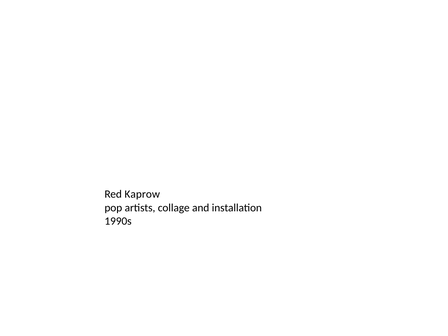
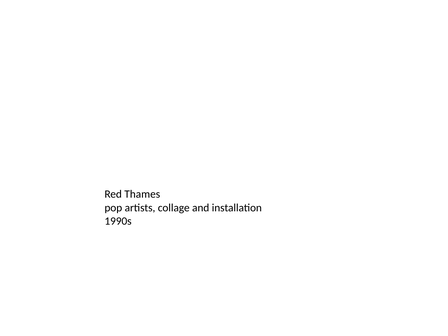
Kaprow: Kaprow -> Thames
